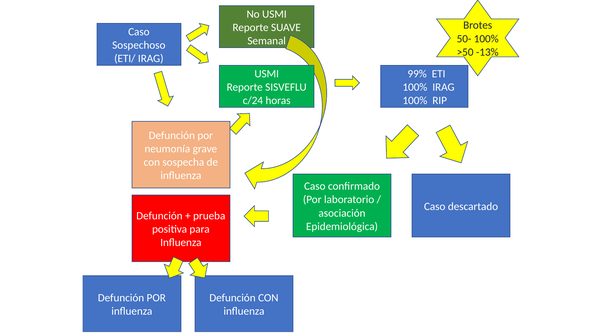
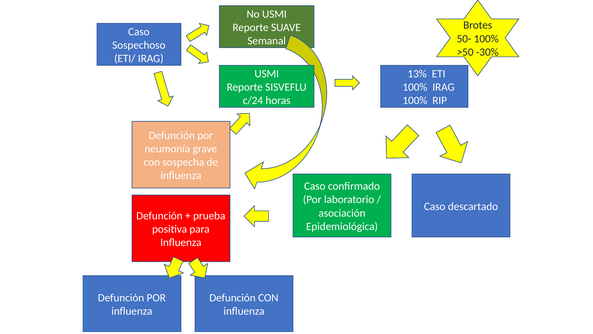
-13%: -13% -> -30%
99%: 99% -> 13%
